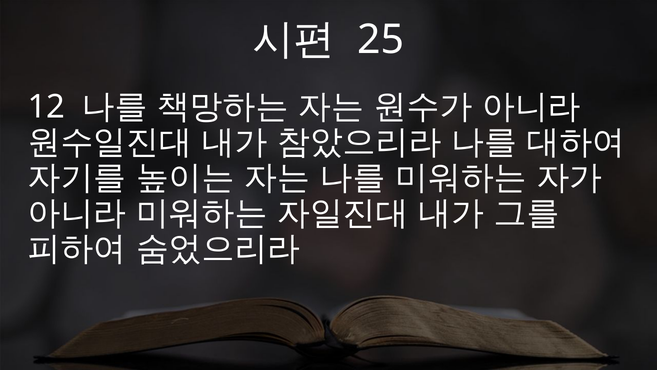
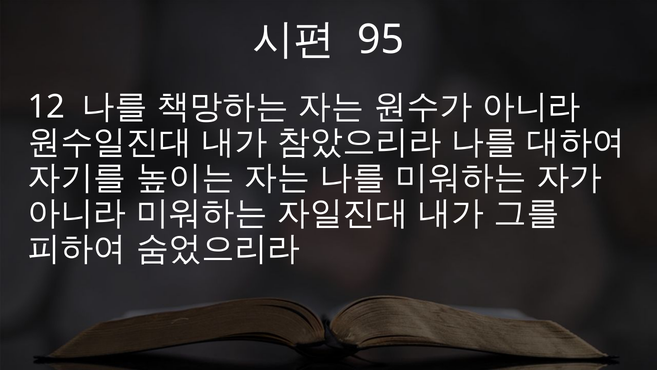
25: 25 -> 95
